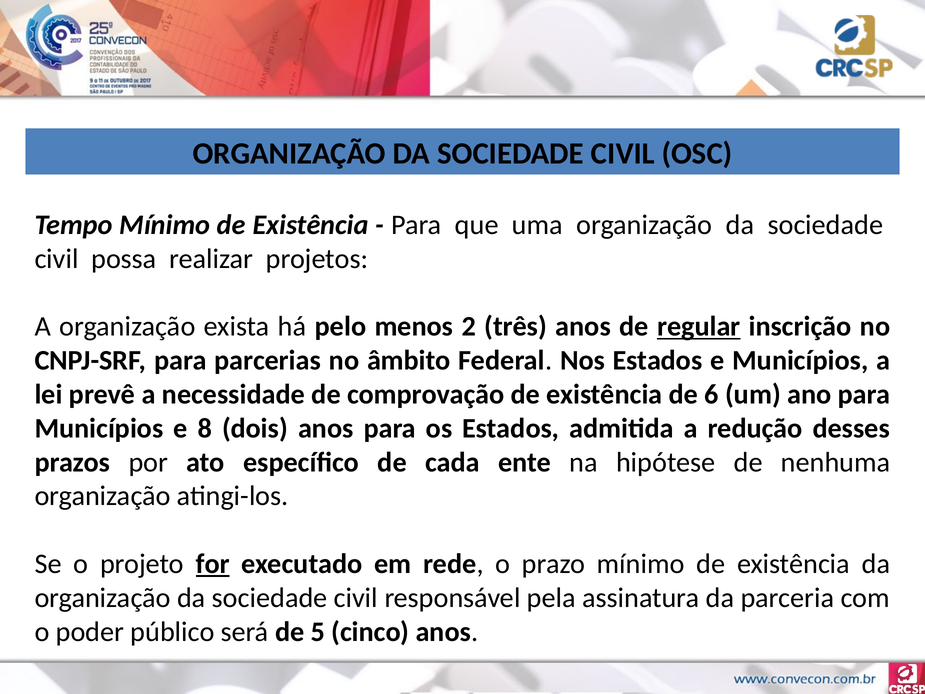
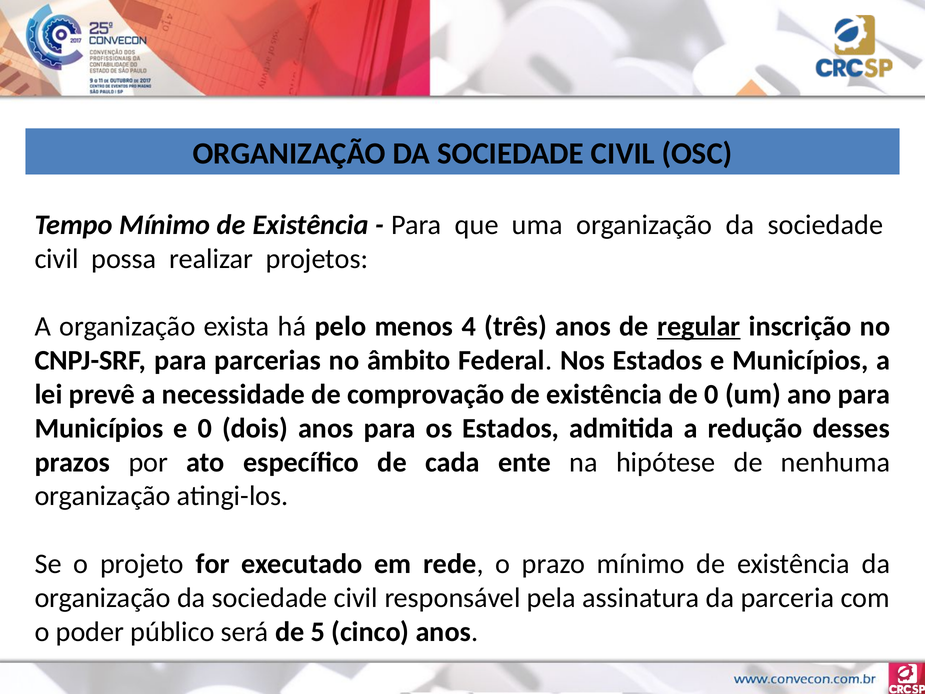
2: 2 -> 4
de 6: 6 -> 0
e 8: 8 -> 0
for underline: present -> none
